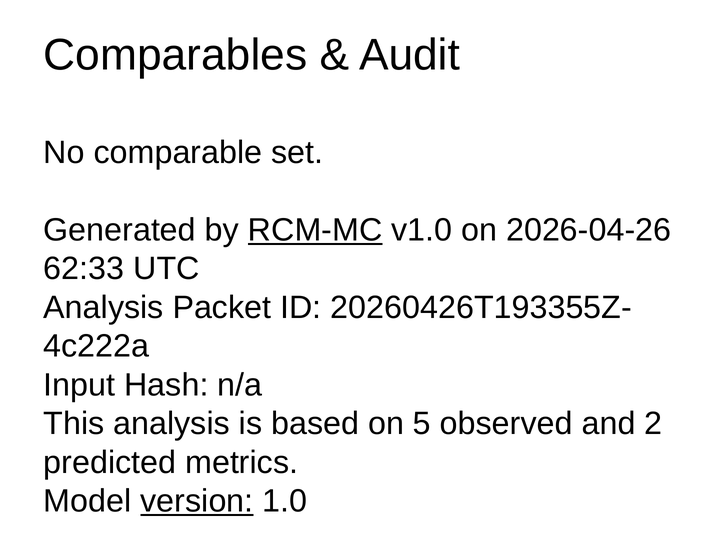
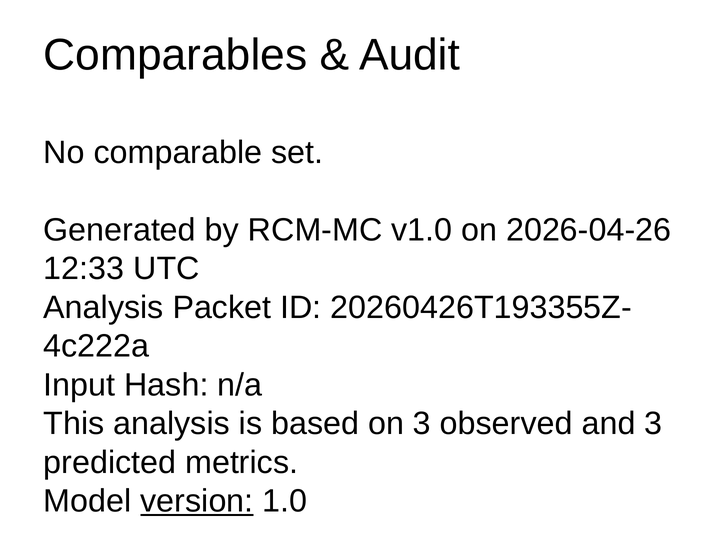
RCM-MC underline: present -> none
62:33: 62:33 -> 12:33
on 5: 5 -> 3
and 2: 2 -> 3
